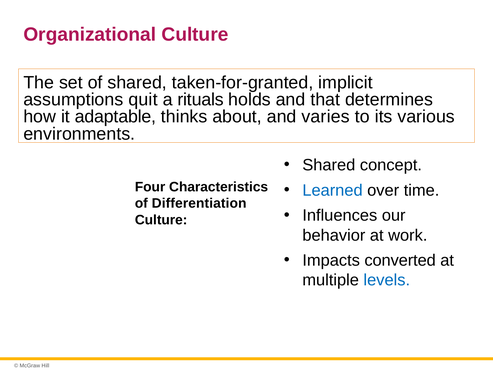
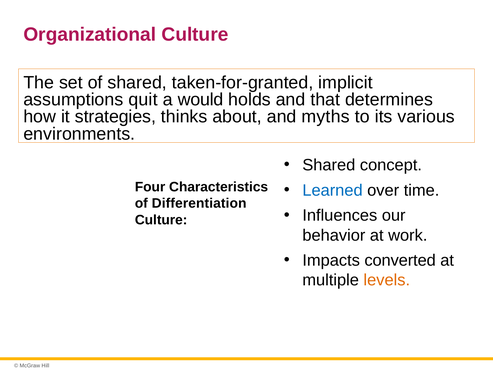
rituals: rituals -> would
adaptable: adaptable -> strategies
varies: varies -> myths
levels colour: blue -> orange
